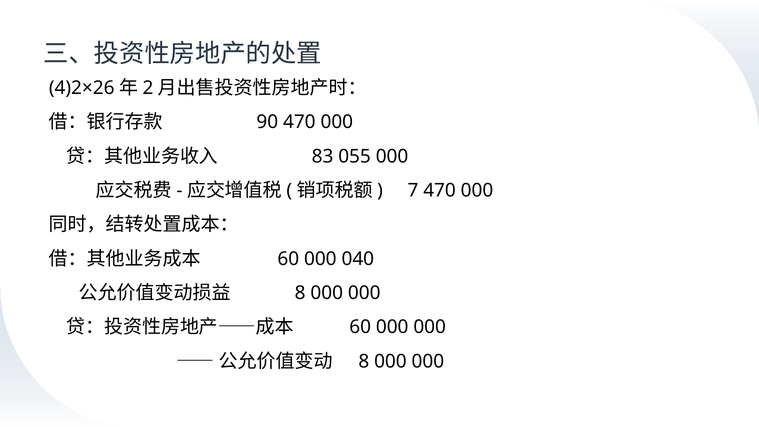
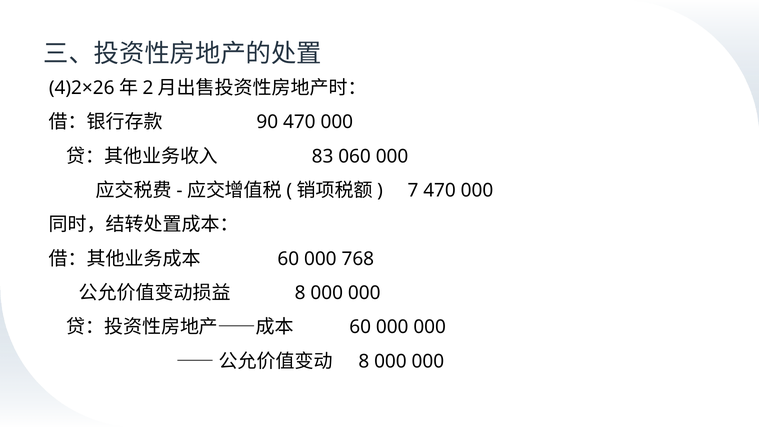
055: 055 -> 060
040: 040 -> 768
